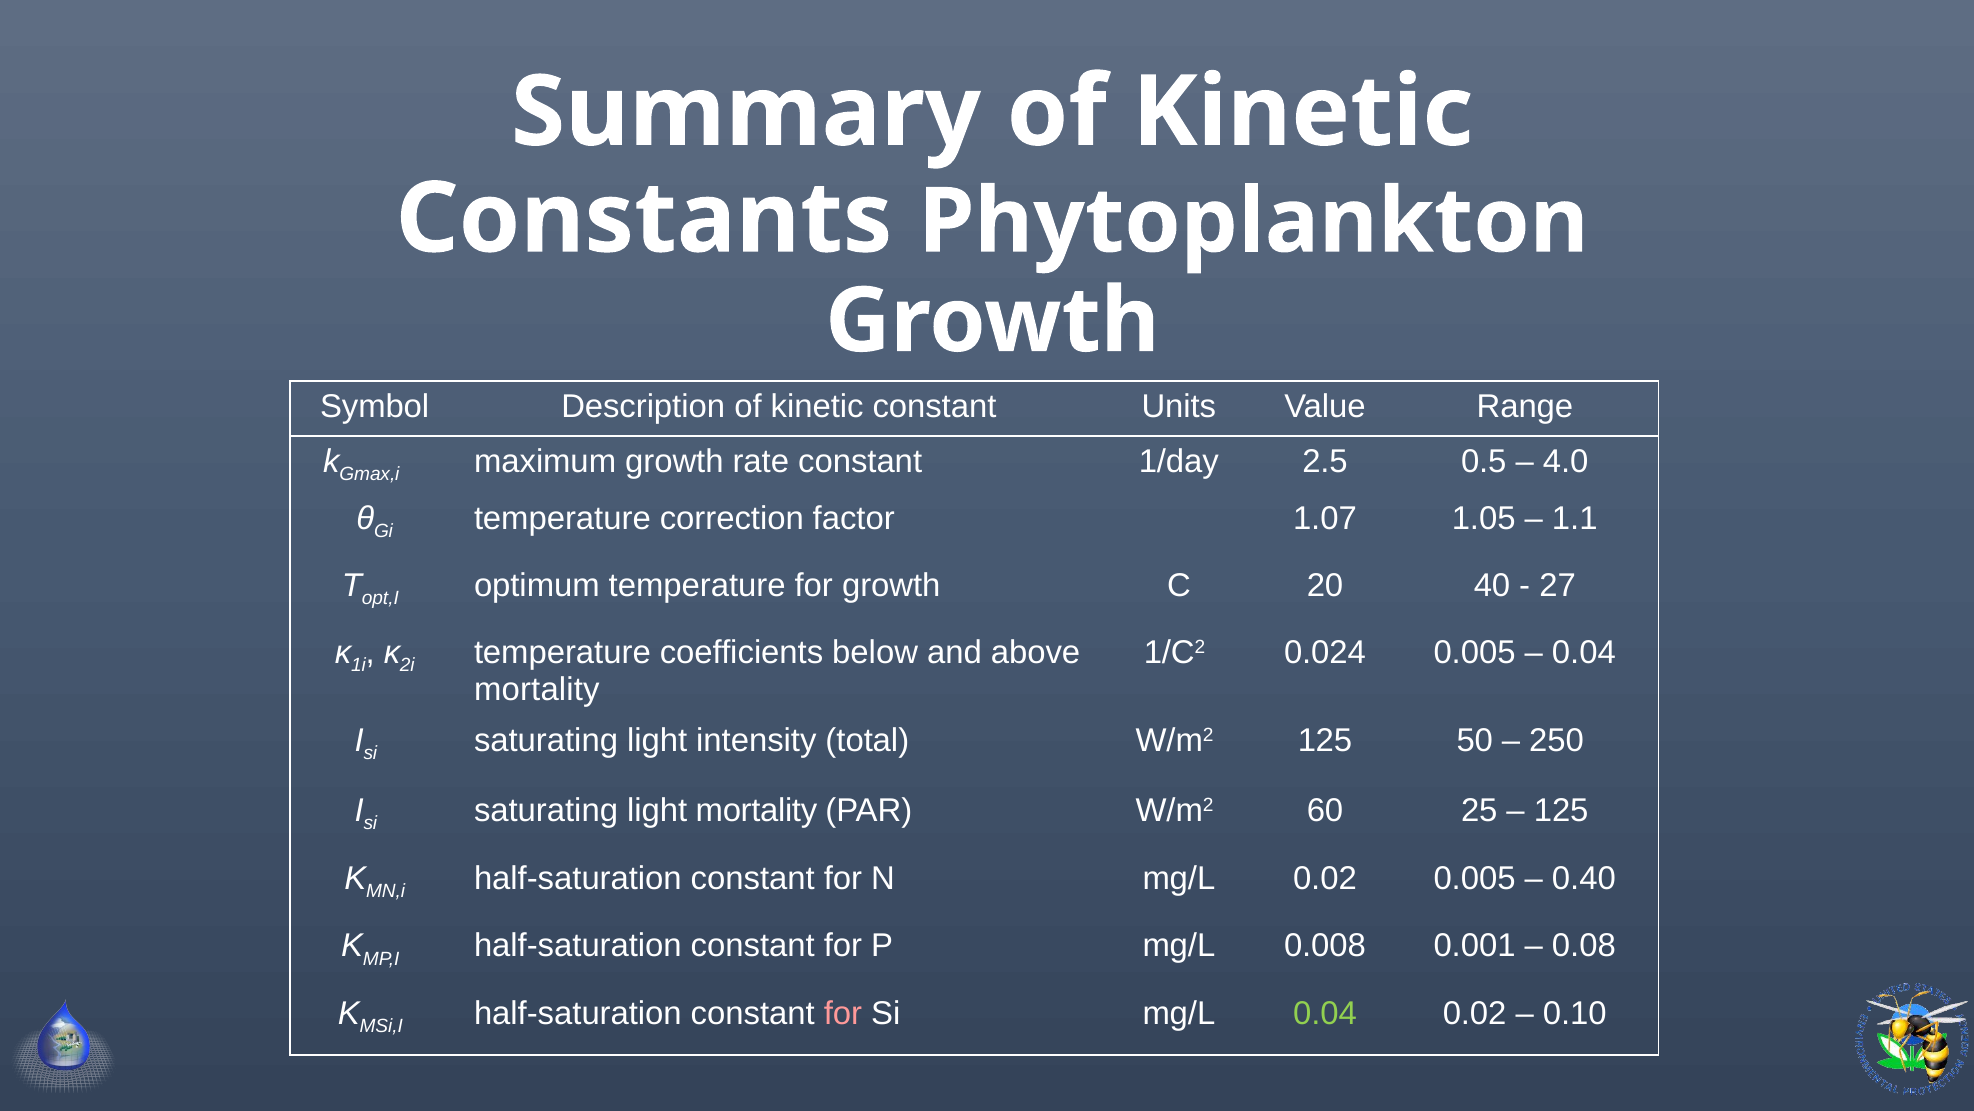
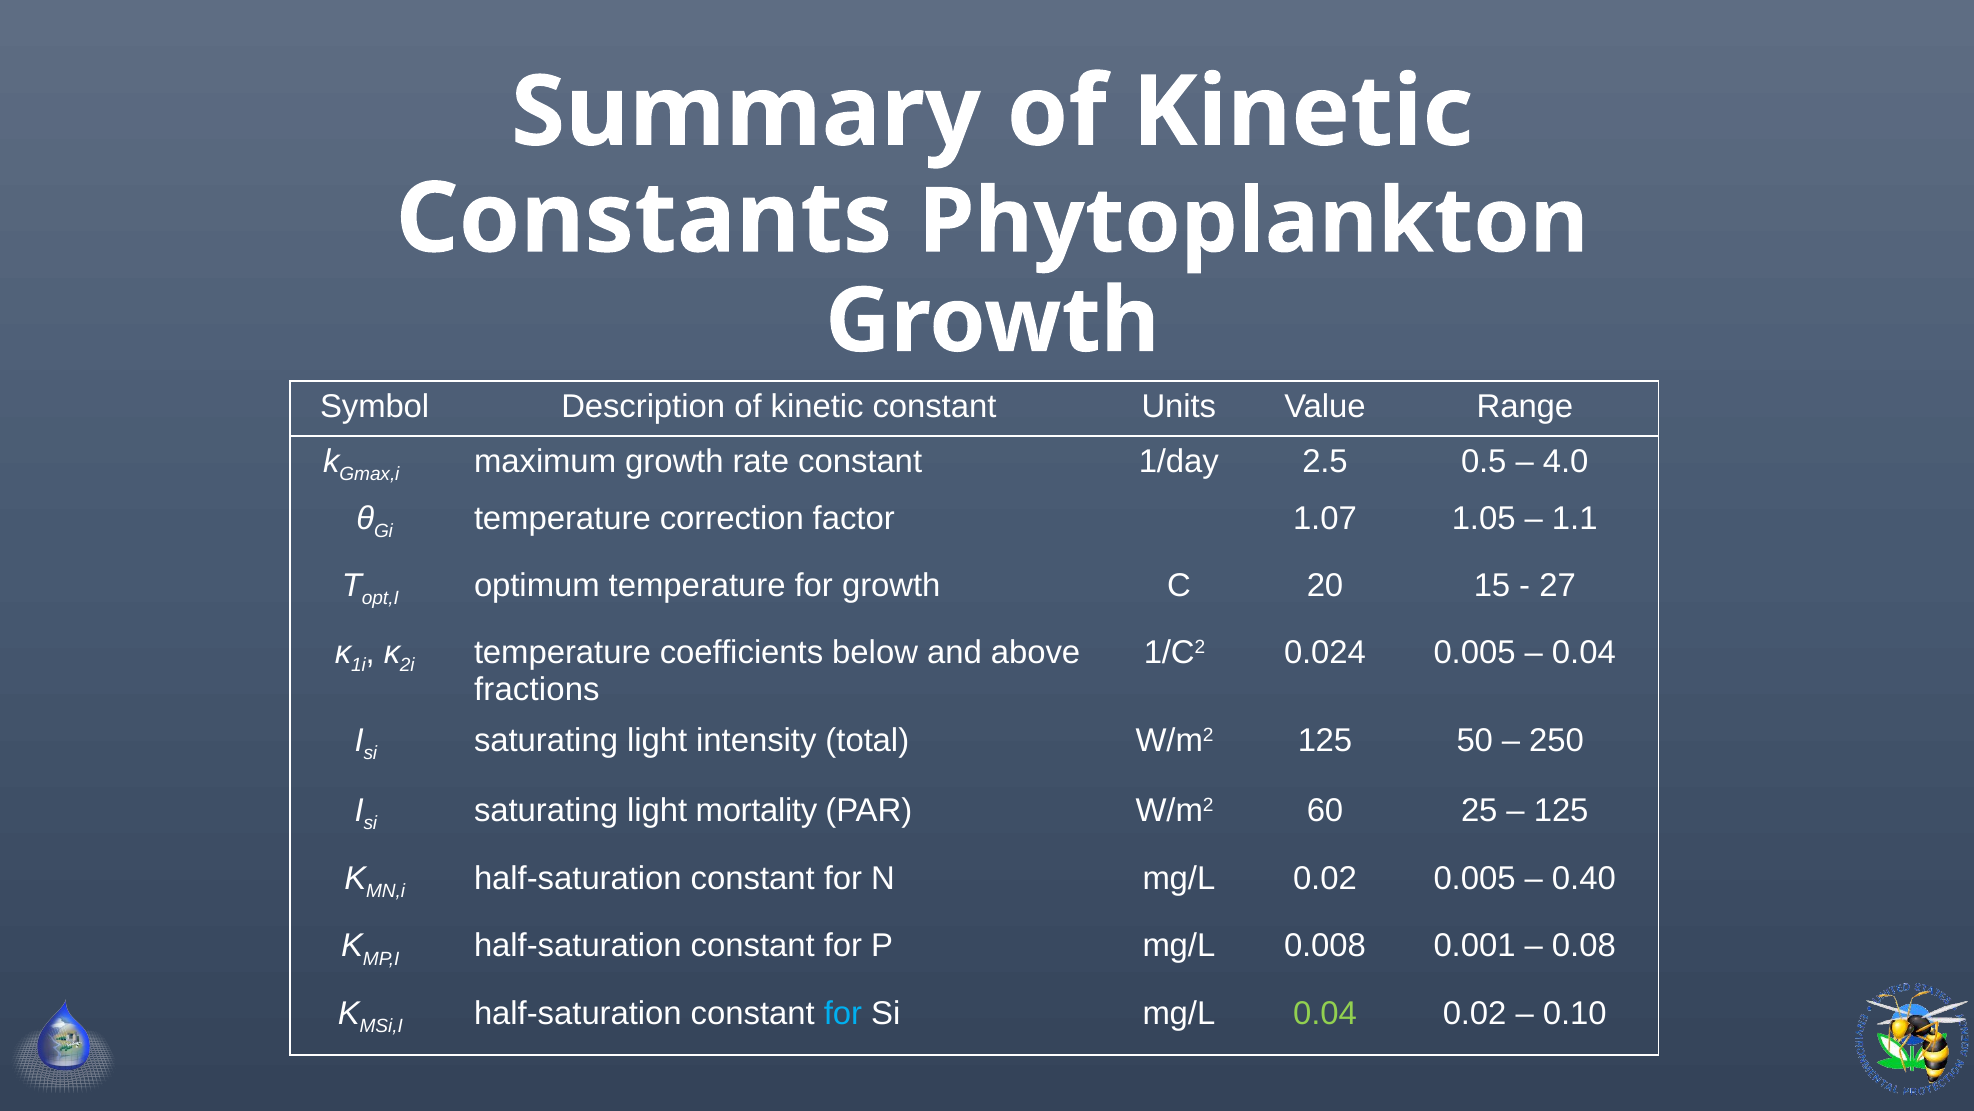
40: 40 -> 15
mortality at (537, 689): mortality -> fractions
for at (843, 1013) colour: pink -> light blue
